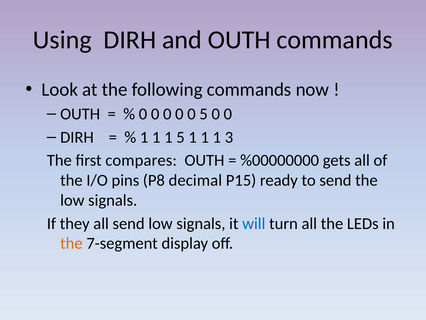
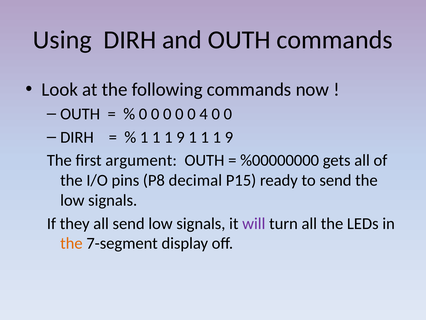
0 5: 5 -> 4
5 at (181, 137): 5 -> 9
3 at (229, 137): 3 -> 9
compares: compares -> argument
will colour: blue -> purple
